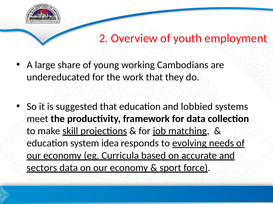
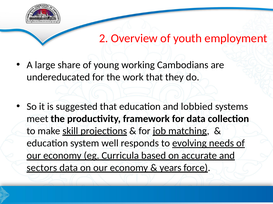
idea: idea -> well
sport: sport -> years
